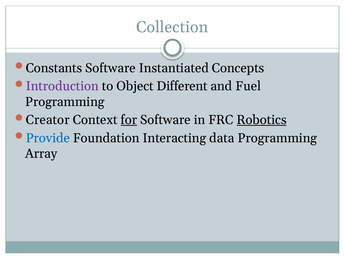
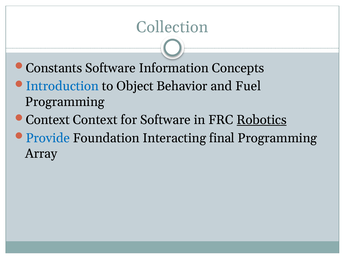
Instantiated: Instantiated -> Information
Introduction colour: purple -> blue
Different: Different -> Behavior
Creator at (48, 120): Creator -> Context
for underline: present -> none
data: data -> final
